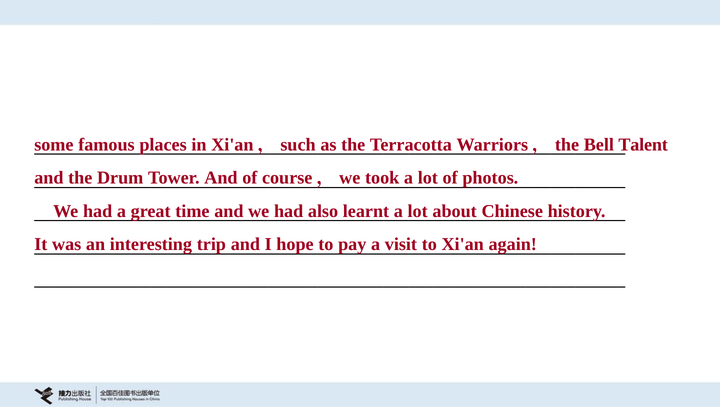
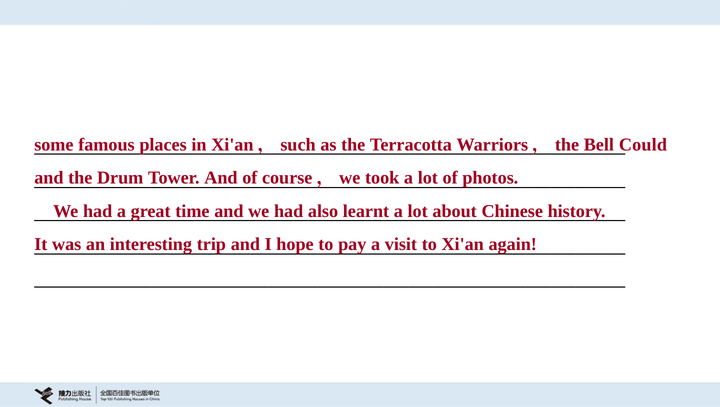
Talent: Talent -> Could
